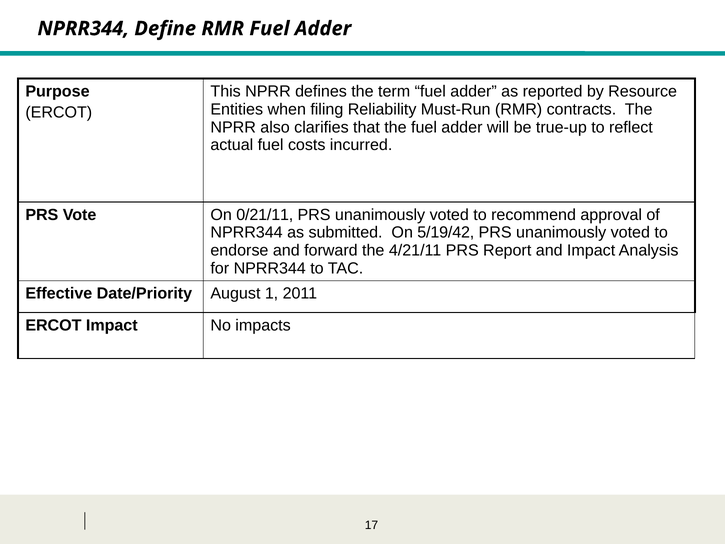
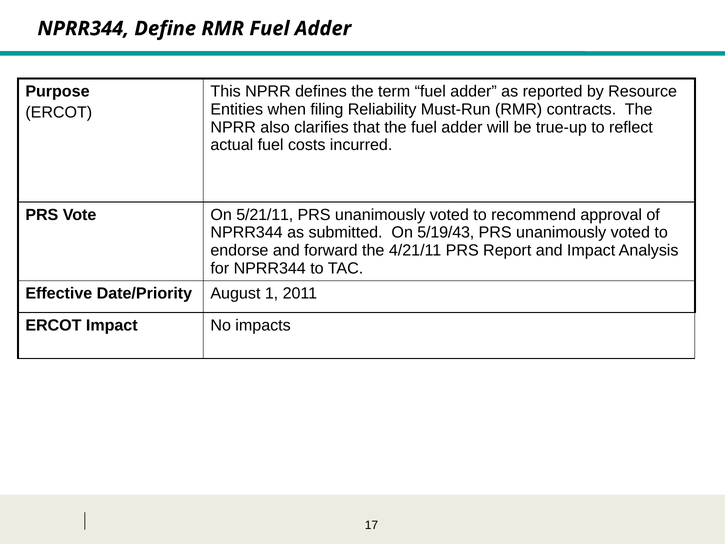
0/21/11: 0/21/11 -> 5/21/11
5/19/42: 5/19/42 -> 5/19/43
